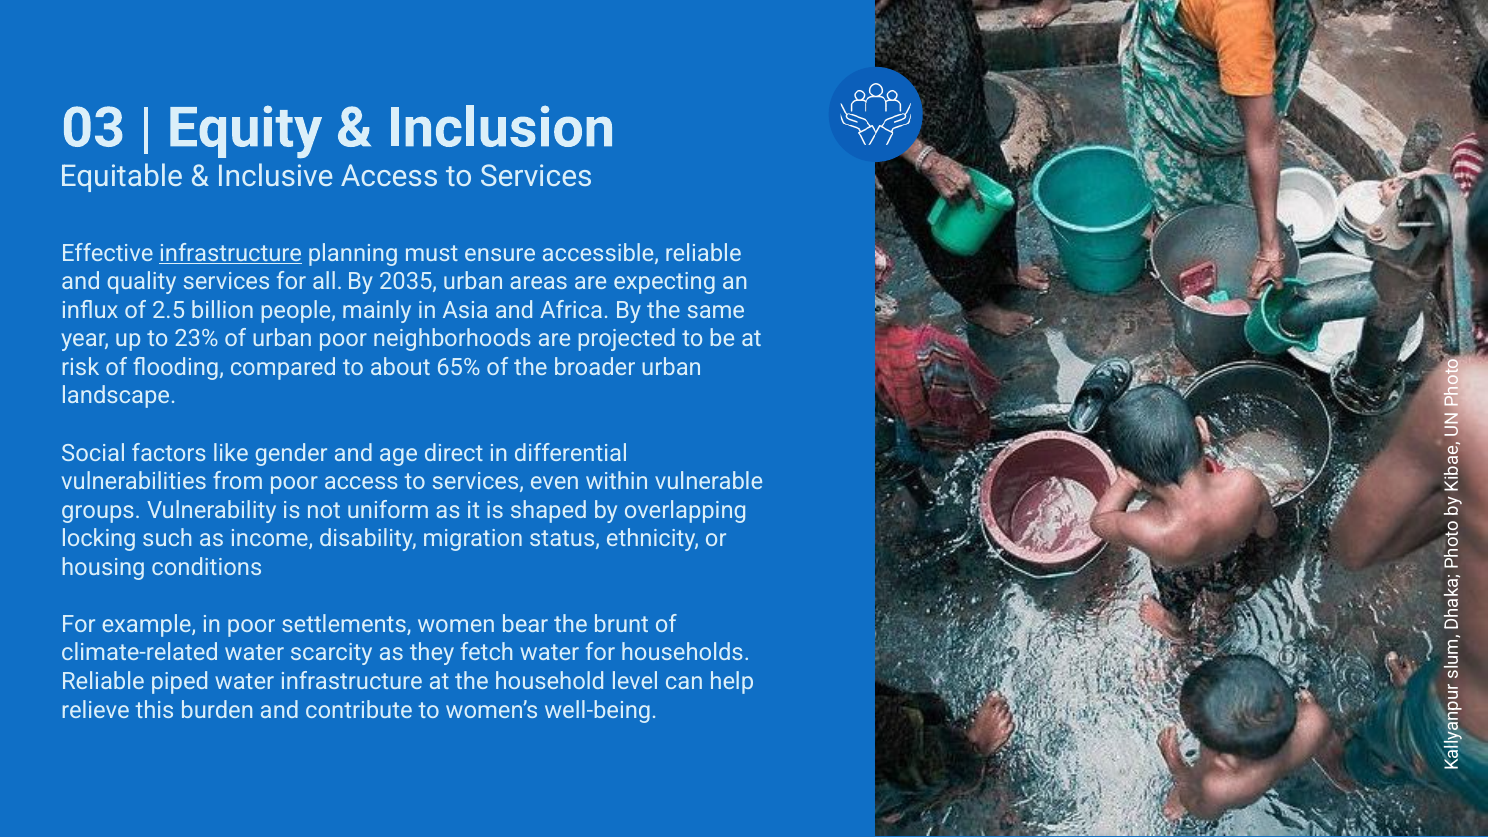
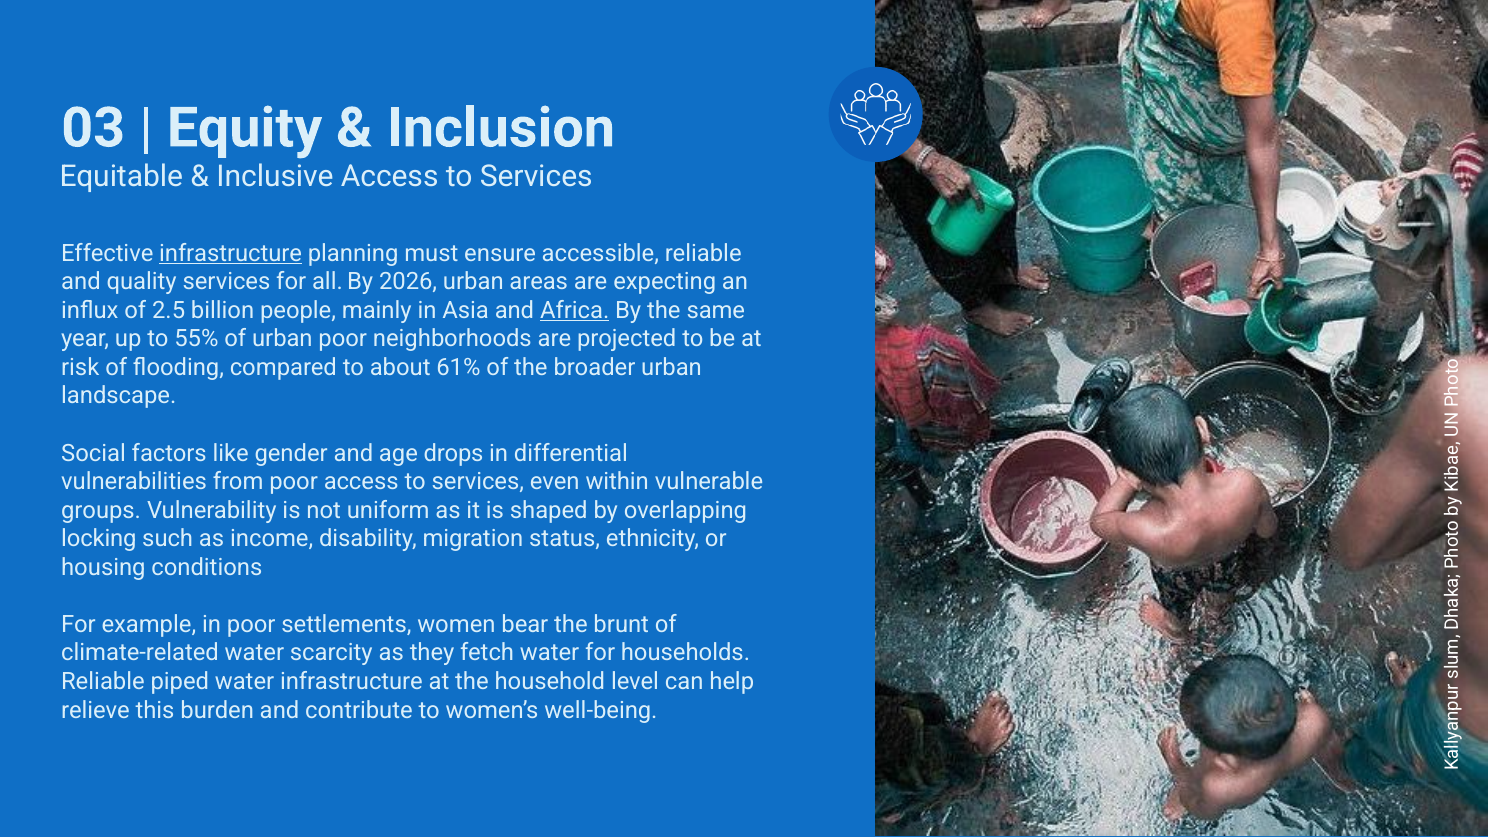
2035: 2035 -> 2026
Africa underline: none -> present
23%: 23% -> 55%
65%: 65% -> 61%
direct: direct -> drops
